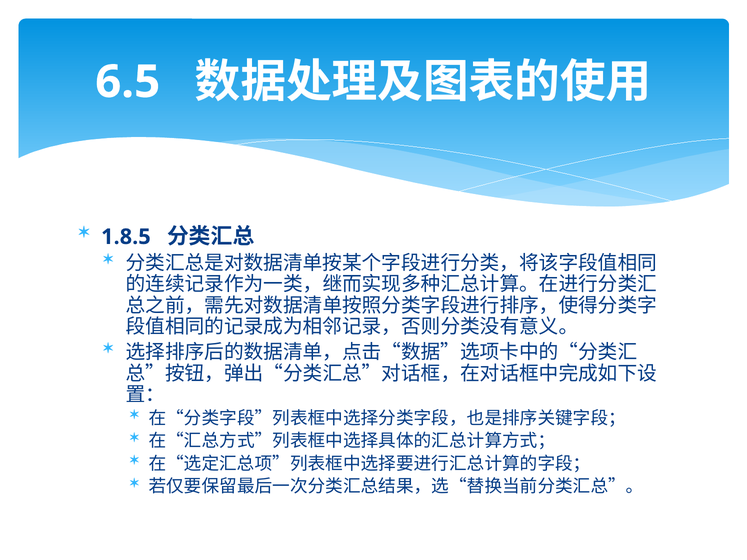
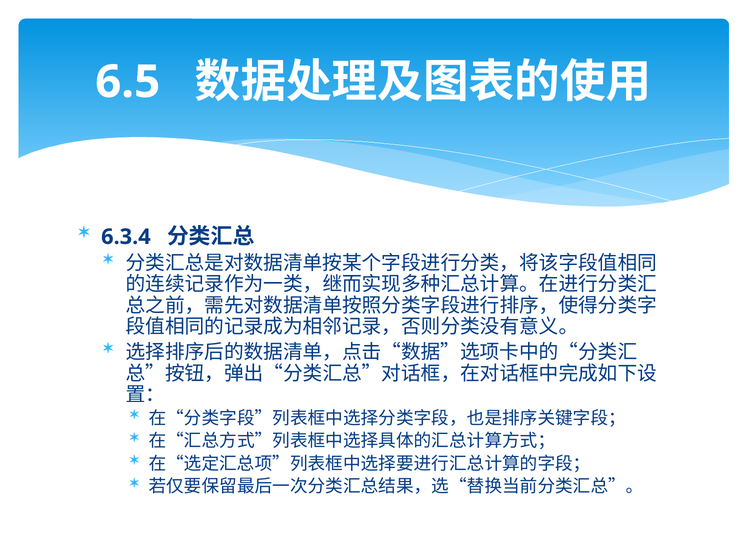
1.8.5: 1.8.5 -> 6.3.4
